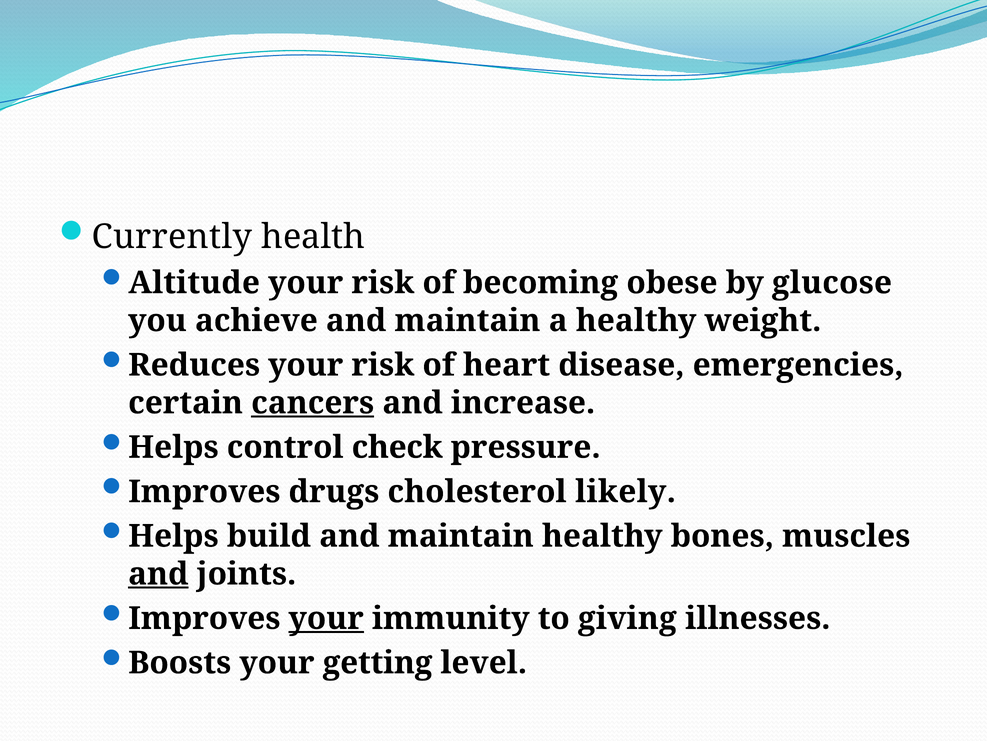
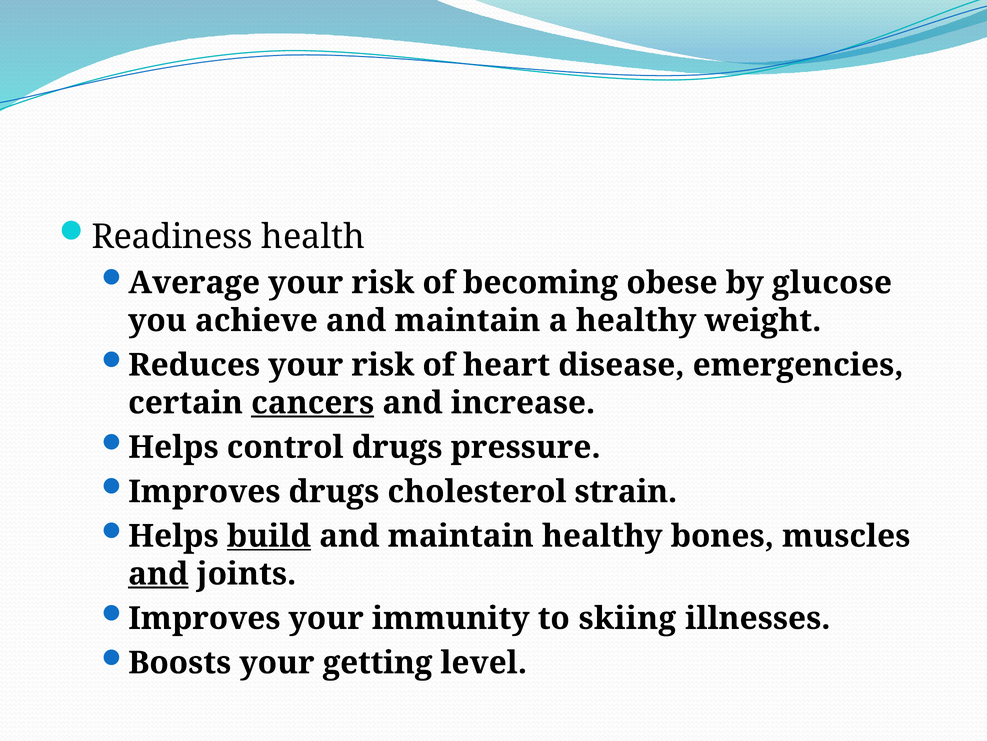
Currently: Currently -> Readiness
Altitude: Altitude -> Average
control check: check -> drugs
likely: likely -> strain
build underline: none -> present
your at (326, 618) underline: present -> none
giving: giving -> skiing
